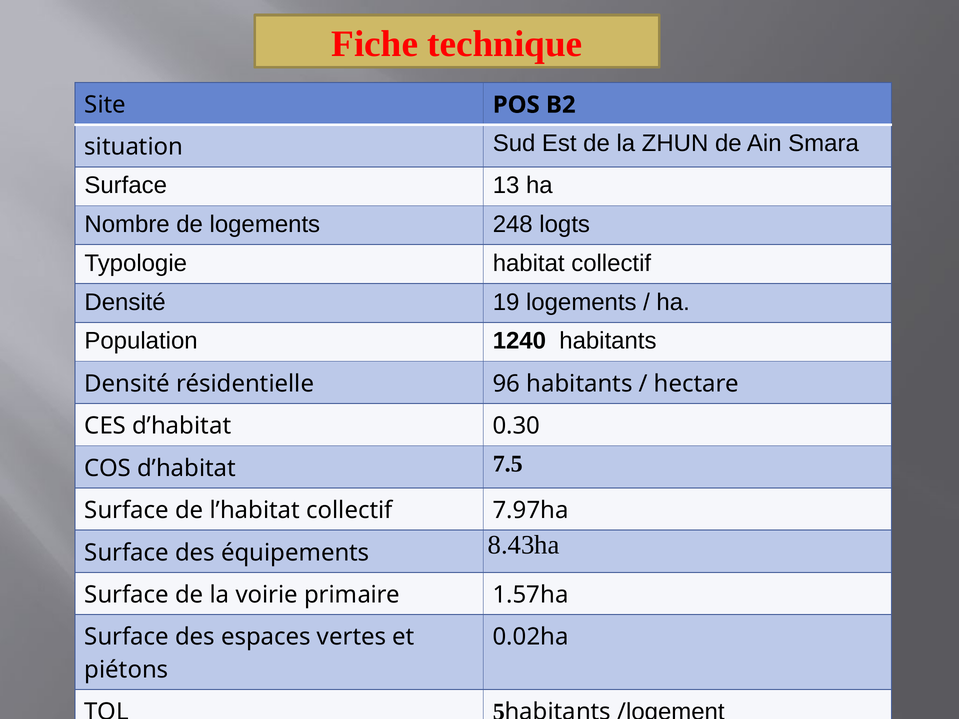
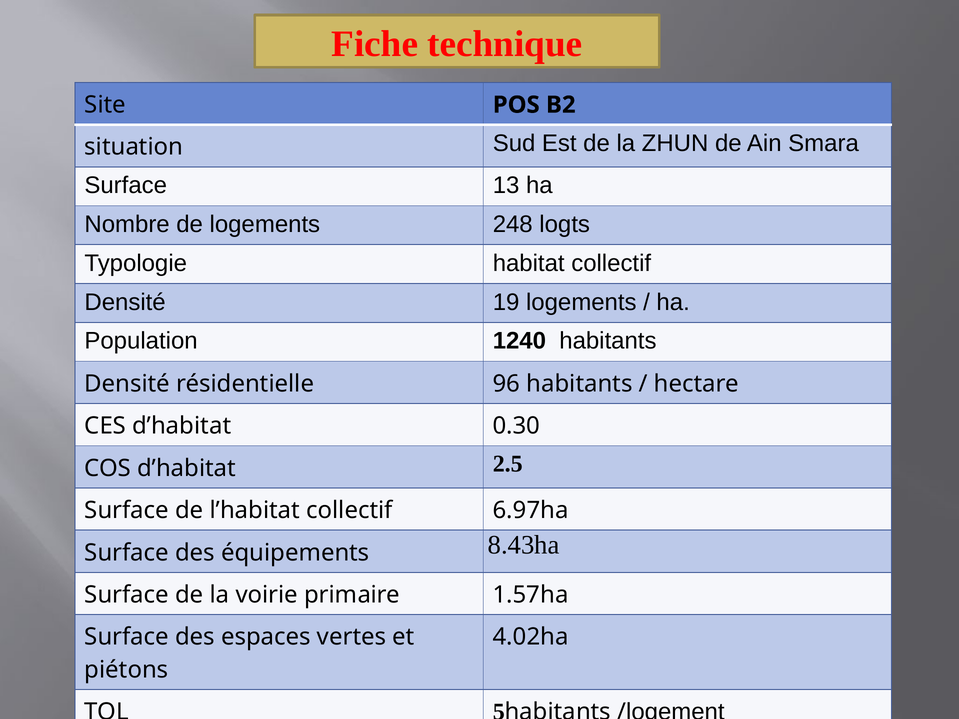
7.5: 7.5 -> 2.5
7.97ha: 7.97ha -> 6.97ha
0.02ha: 0.02ha -> 4.02ha
